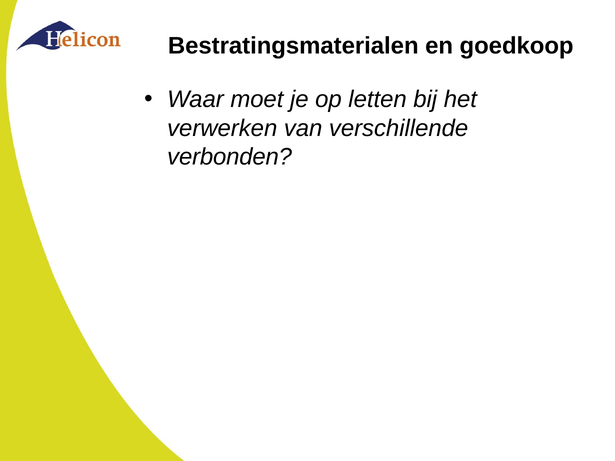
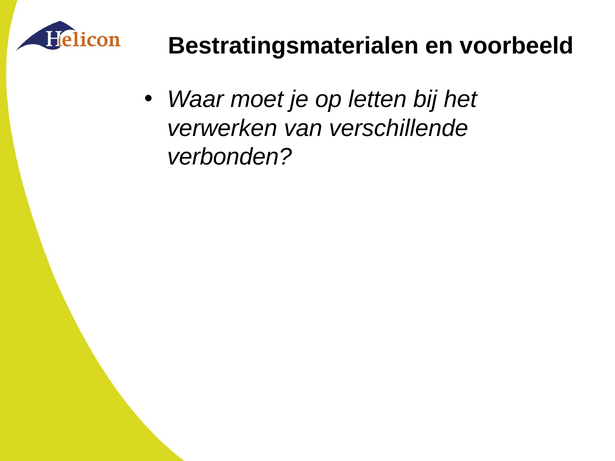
goedkoop: goedkoop -> voorbeeld
